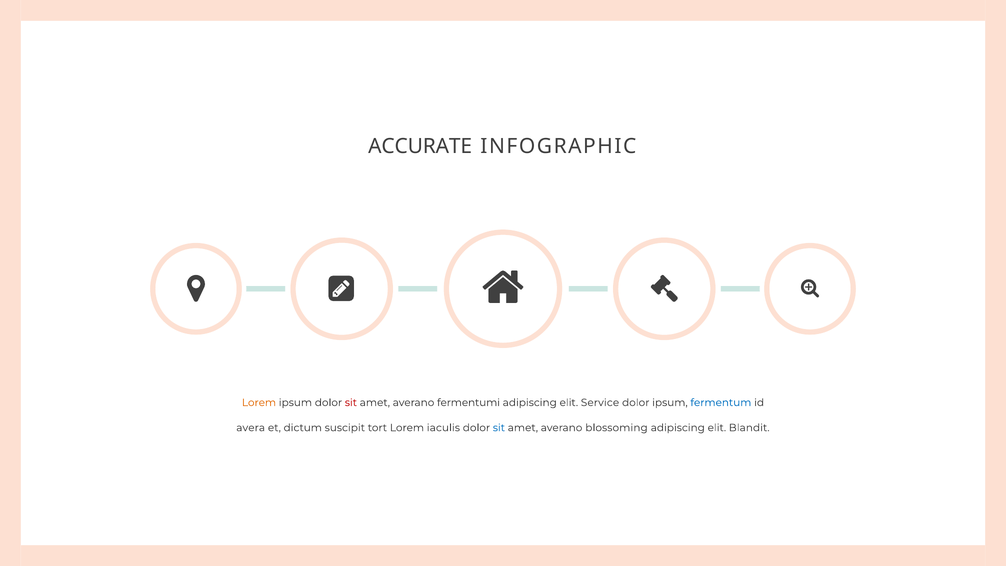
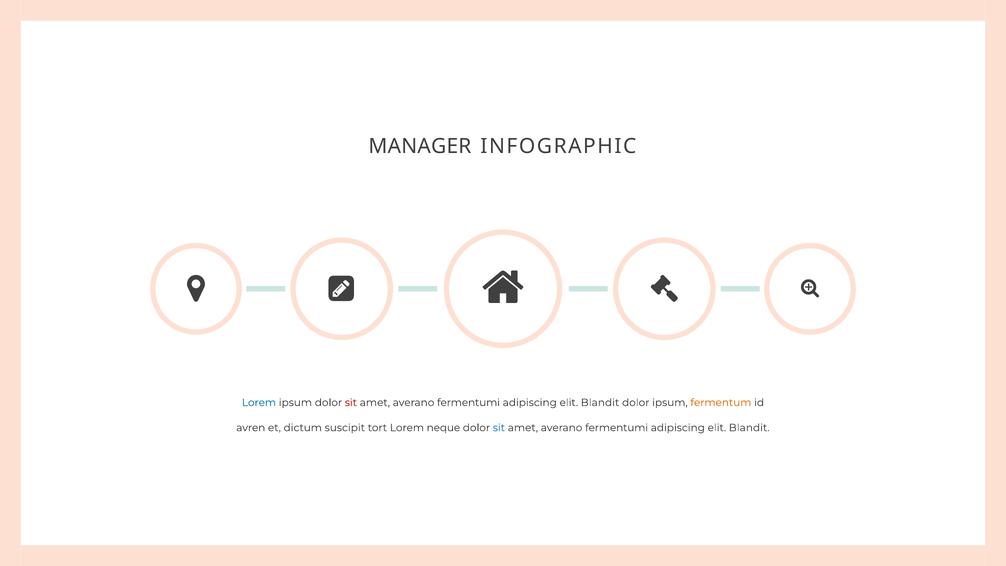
ACCURATE: ACCURATE -> MANAGER
Lorem at (259, 402) colour: orange -> blue
Service at (600, 402): Service -> Blandit
fermentum colour: blue -> orange
avera: avera -> avren
iaculis: iaculis -> neque
blossoming at (616, 428): blossoming -> fermentumi
